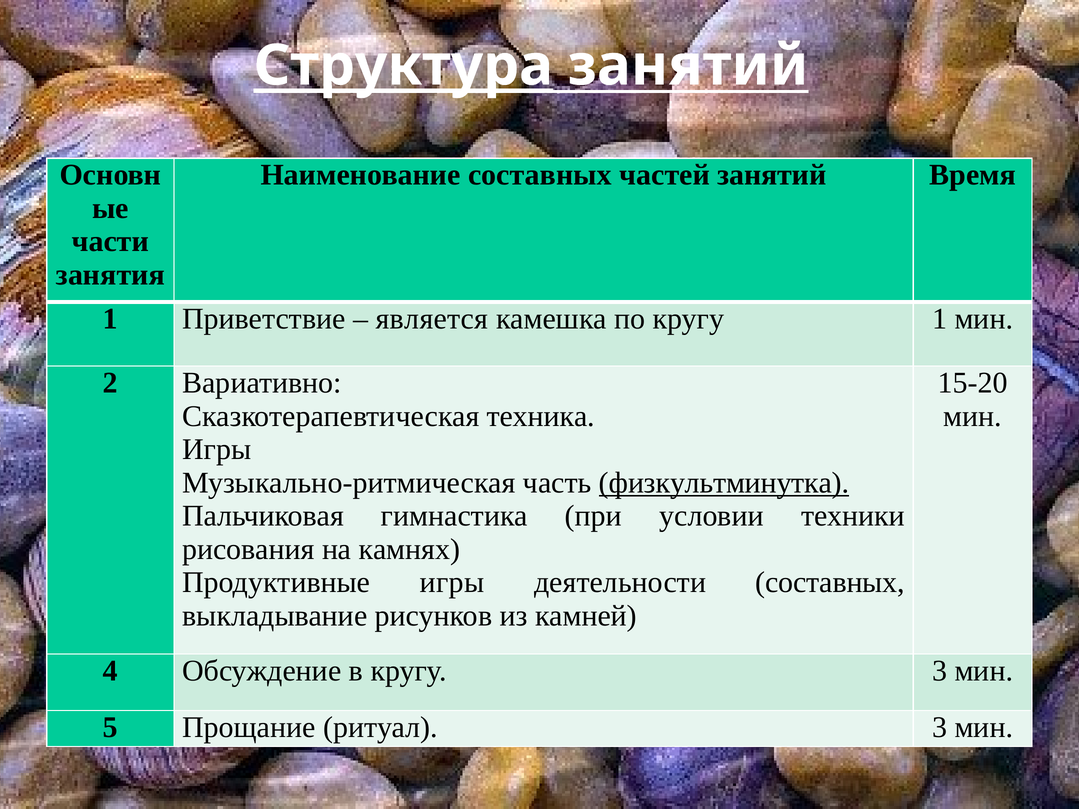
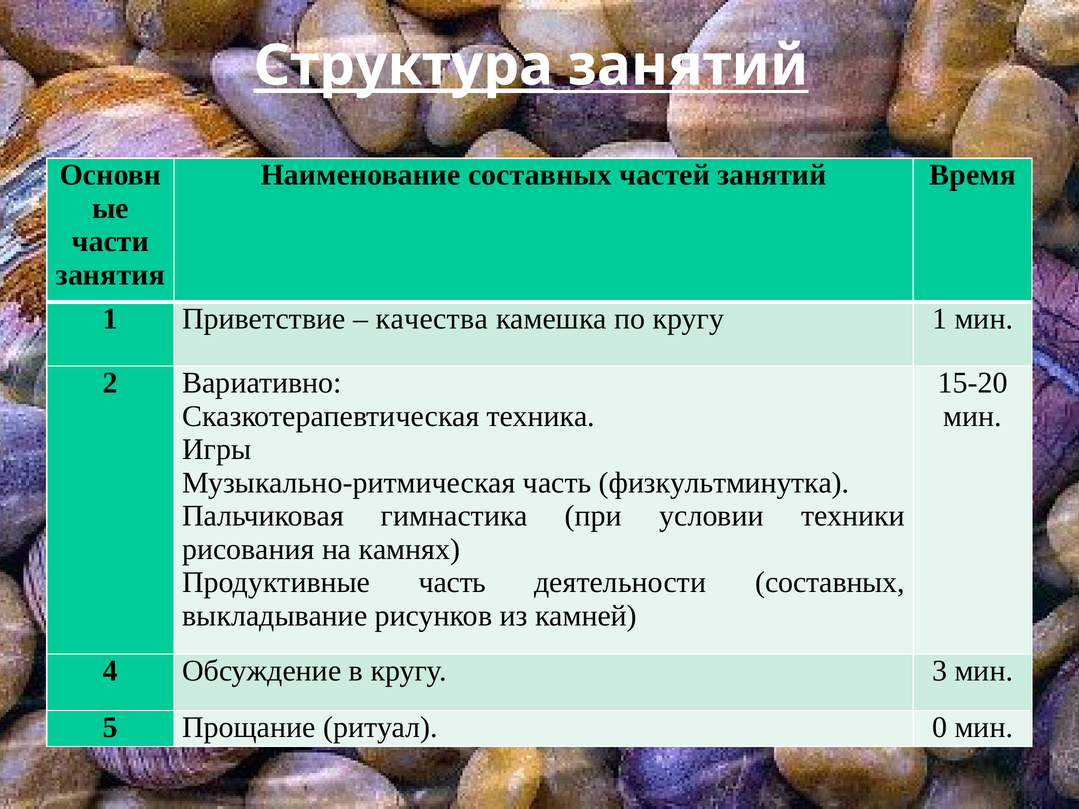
является: является -> качества
физкультминутка underline: present -> none
Продуктивные игры: игры -> часть
ритуал 3: 3 -> 0
